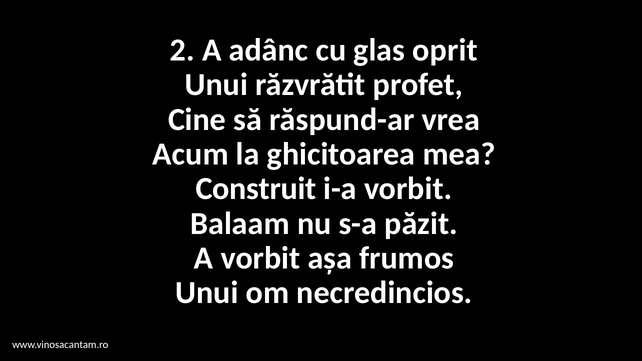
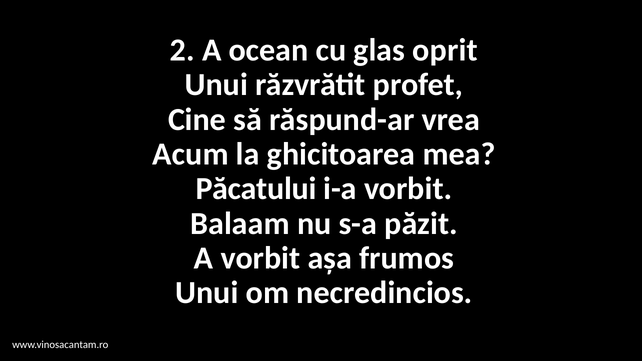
adânc: adânc -> ocean
Construit: Construit -> Păcatului
